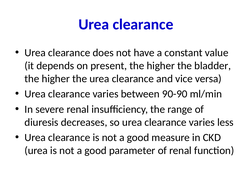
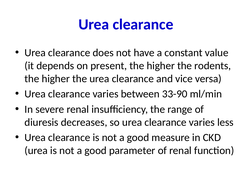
bladder: bladder -> rodents
90-90: 90-90 -> 33-90
